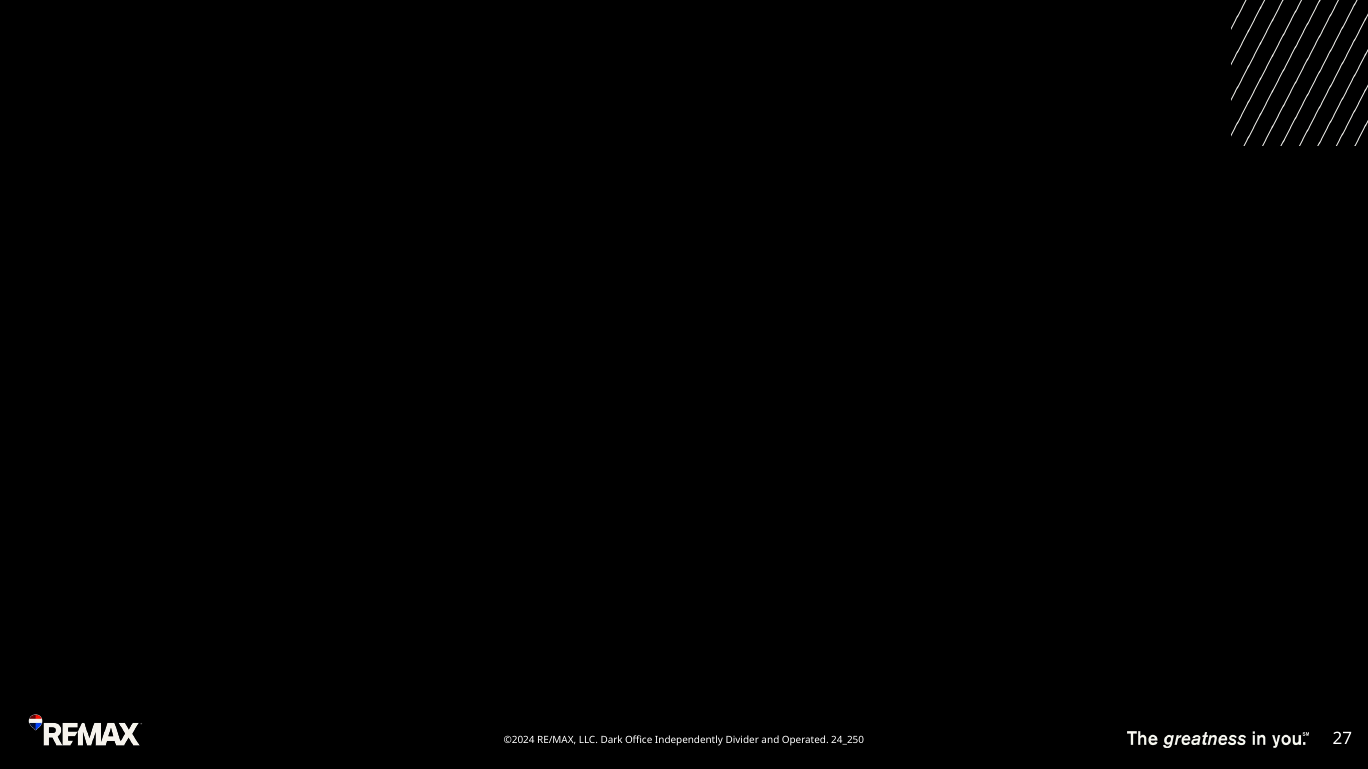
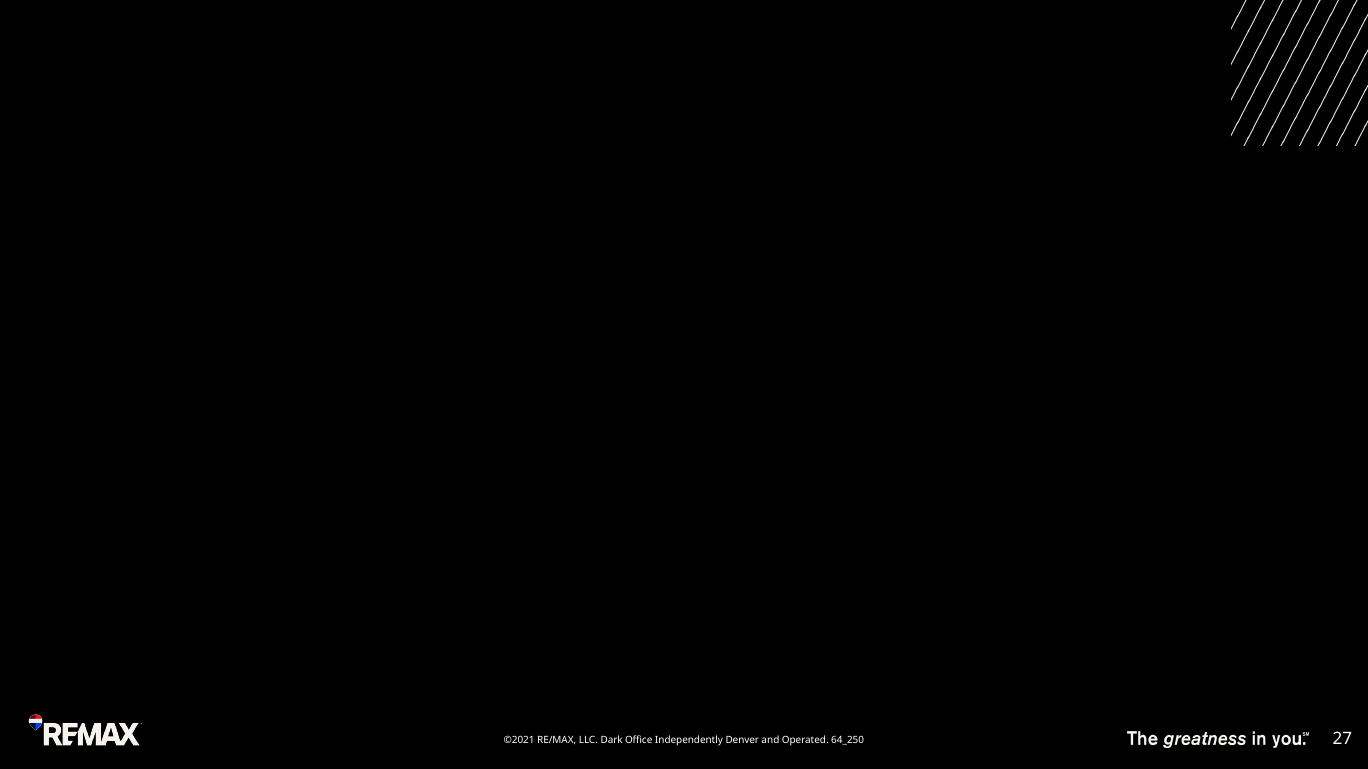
©2024: ©2024 -> ©2021
Divider: Divider -> Denver
24_250: 24_250 -> 64_250
